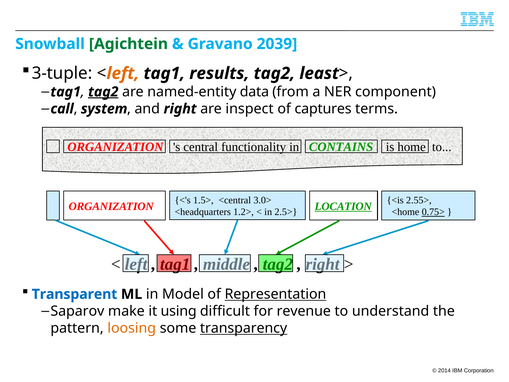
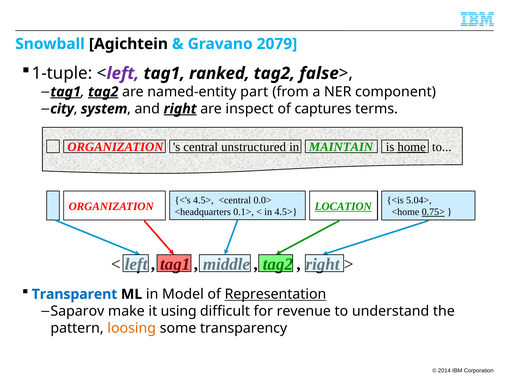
Agichtein colour: green -> black
2039: 2039 -> 2079
3-tuple: 3-tuple -> 1-tuple
left at (123, 73) colour: orange -> purple
results: results -> ranked
least: least -> false
tag1 at (66, 92) underline: none -> present
data: data -> part
call: call -> city
right at (180, 109) underline: none -> present
functionality: functionality -> unstructured
CONTAINS: CONTAINS -> MAINTAIN
home underline: none -> present
<'s 1.5>: 1.5> -> 4.5>
3.0>: 3.0> -> 0.0>
2.55>: 2.55> -> 5.04>
1.2>: 1.2> -> 0.1>
in 2.5>: 2.5> -> 4.5>
transparency underline: present -> none
